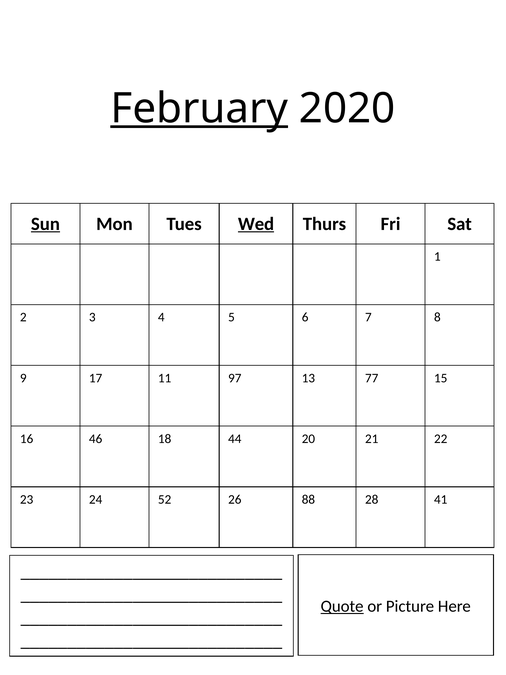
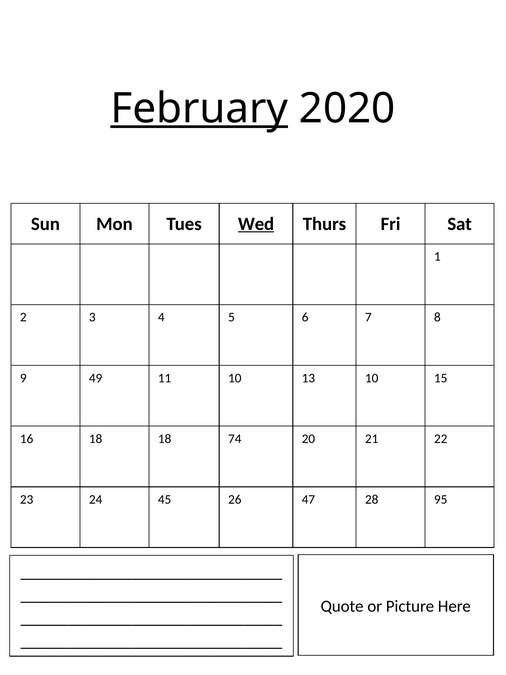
Sun underline: present -> none
17: 17 -> 49
11 97: 97 -> 10
13 77: 77 -> 10
16 46: 46 -> 18
44: 44 -> 74
52: 52 -> 45
88: 88 -> 47
41: 41 -> 95
Quote underline: present -> none
